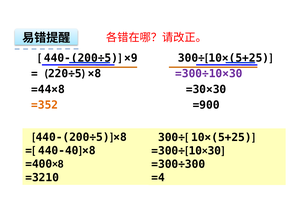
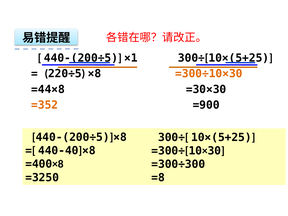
×9: ×9 -> ×1
=300÷10×30 colour: purple -> orange
=3210: =3210 -> =3250
=4: =4 -> =8
